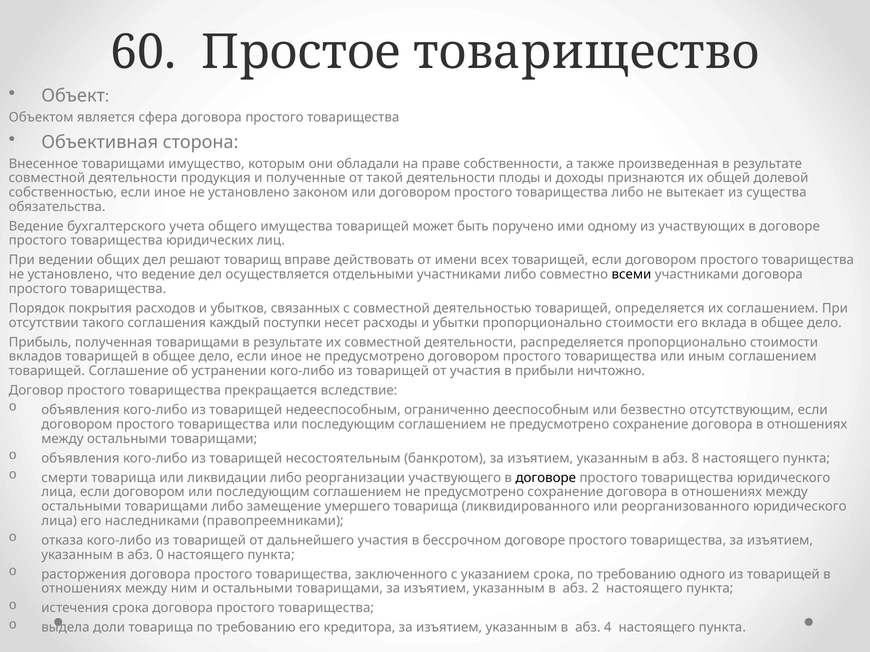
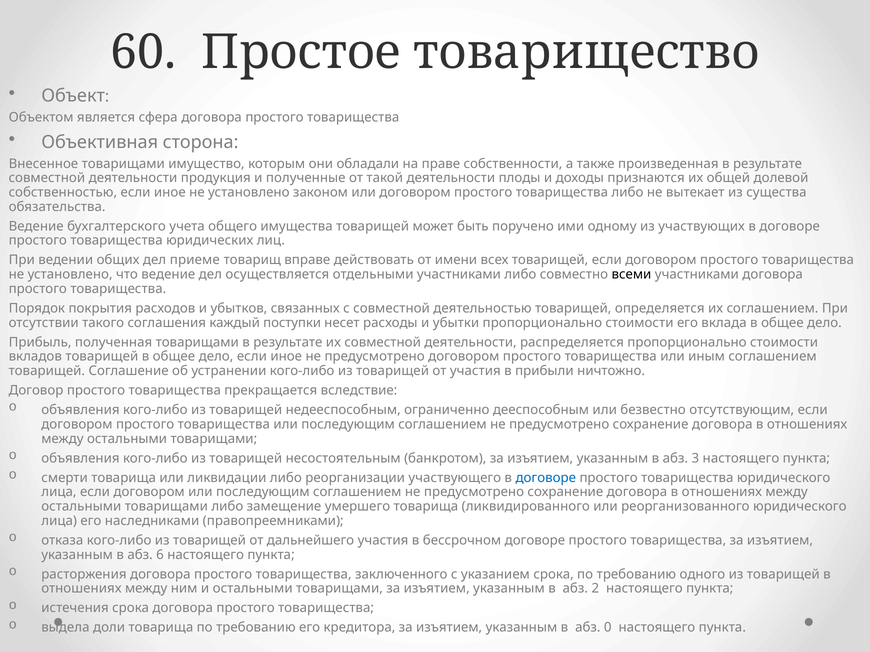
решают: решают -> приеме
8: 8 -> 3
договоре at (546, 478) colour: black -> blue
0: 0 -> 6
4: 4 -> 0
